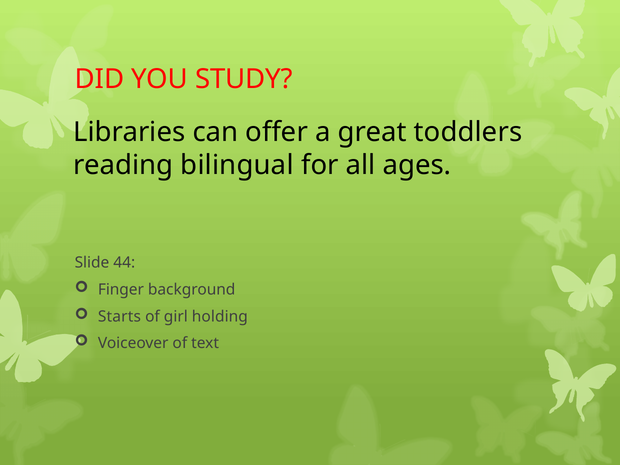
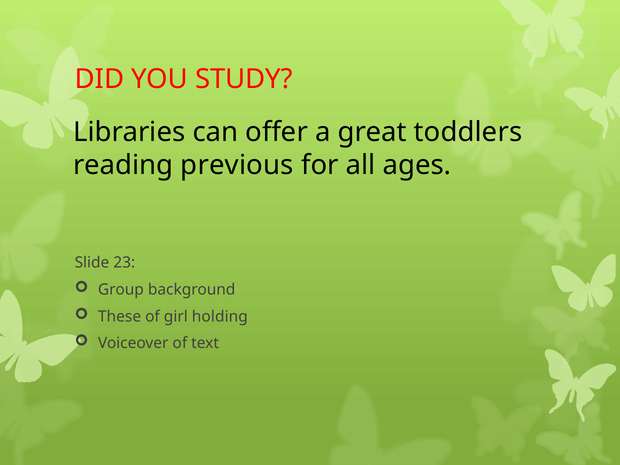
bilingual: bilingual -> previous
44: 44 -> 23
Finger: Finger -> Group
Starts: Starts -> These
